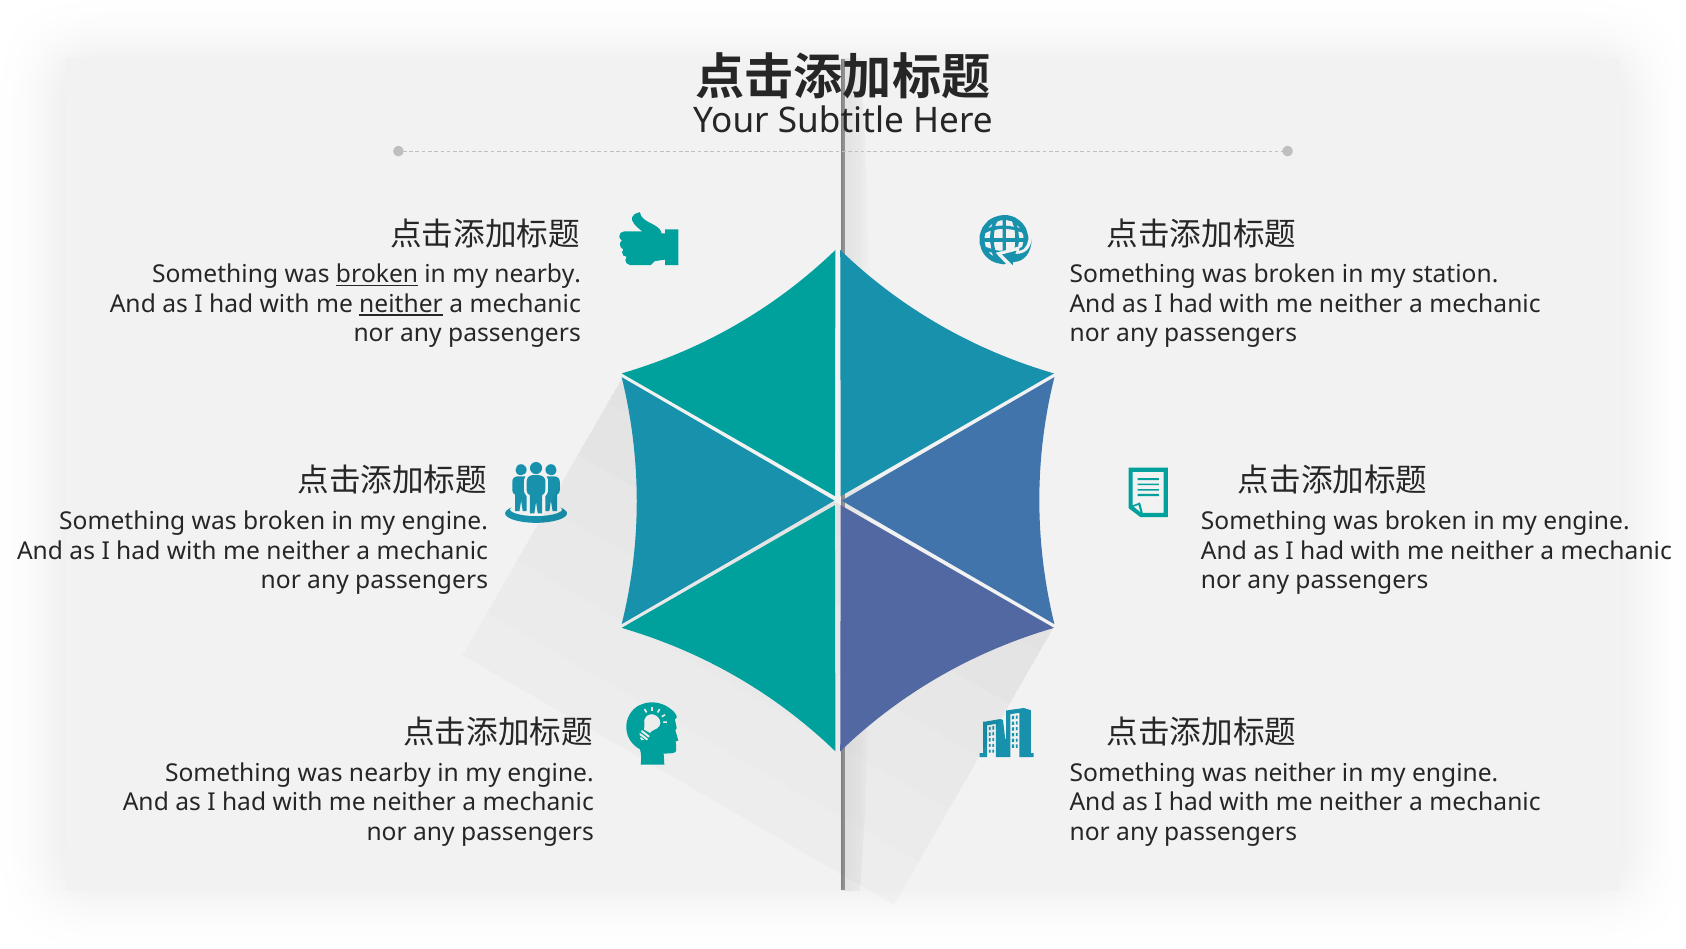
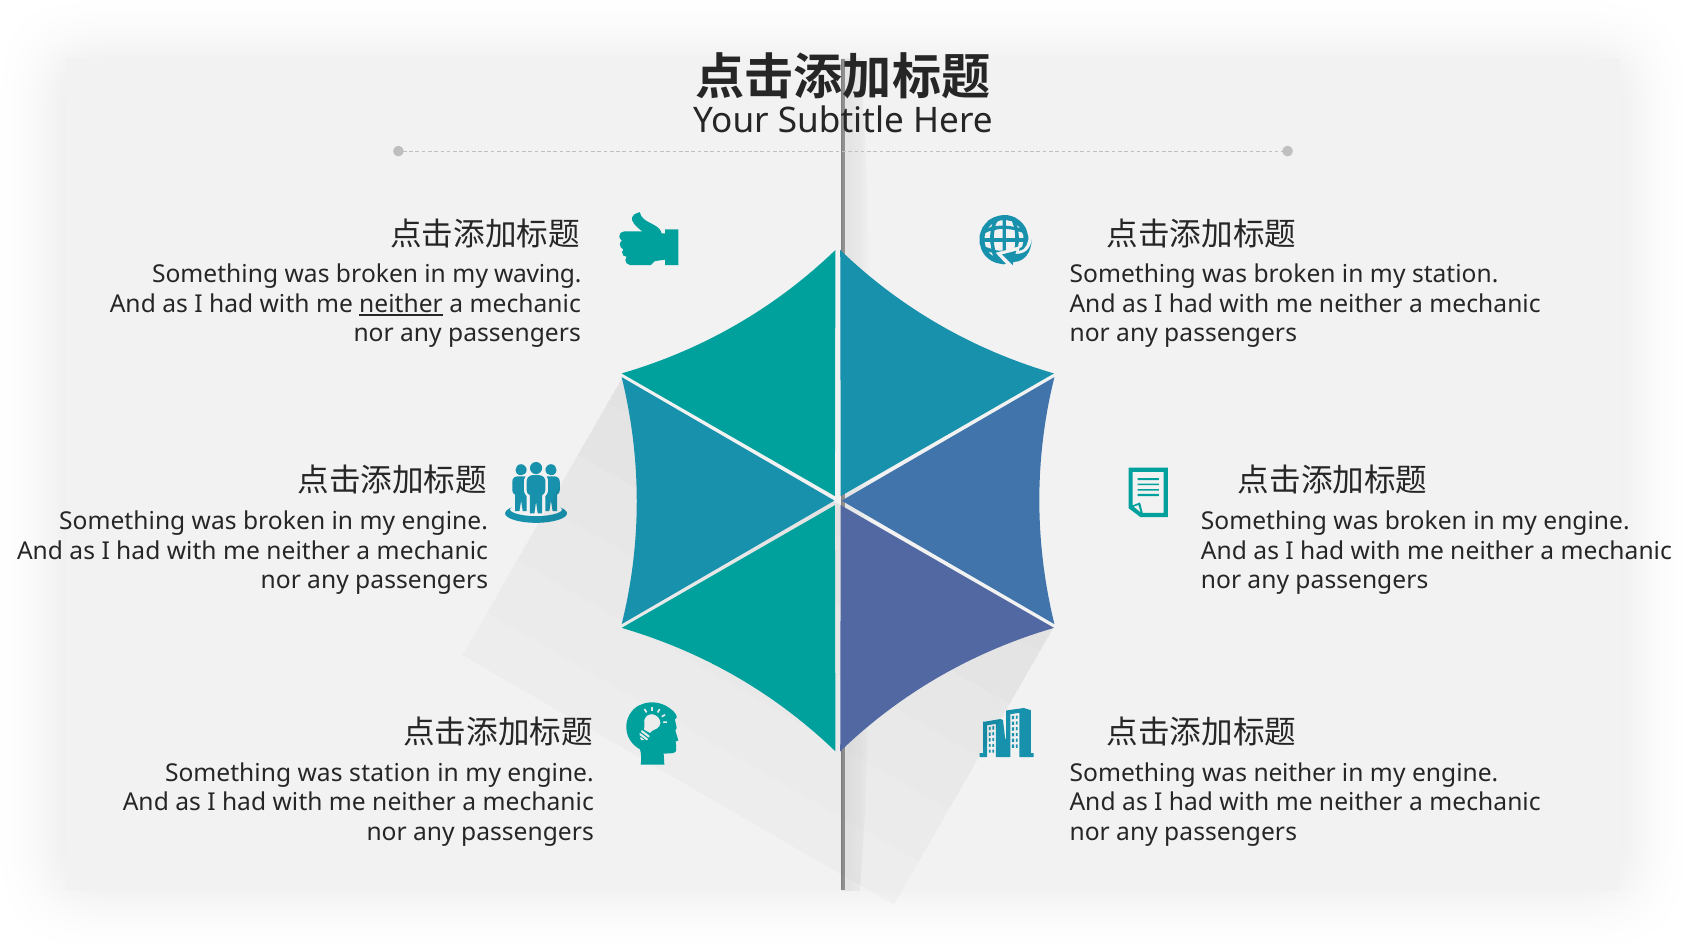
broken at (377, 275) underline: present -> none
my nearby: nearby -> waving
was nearby: nearby -> station
